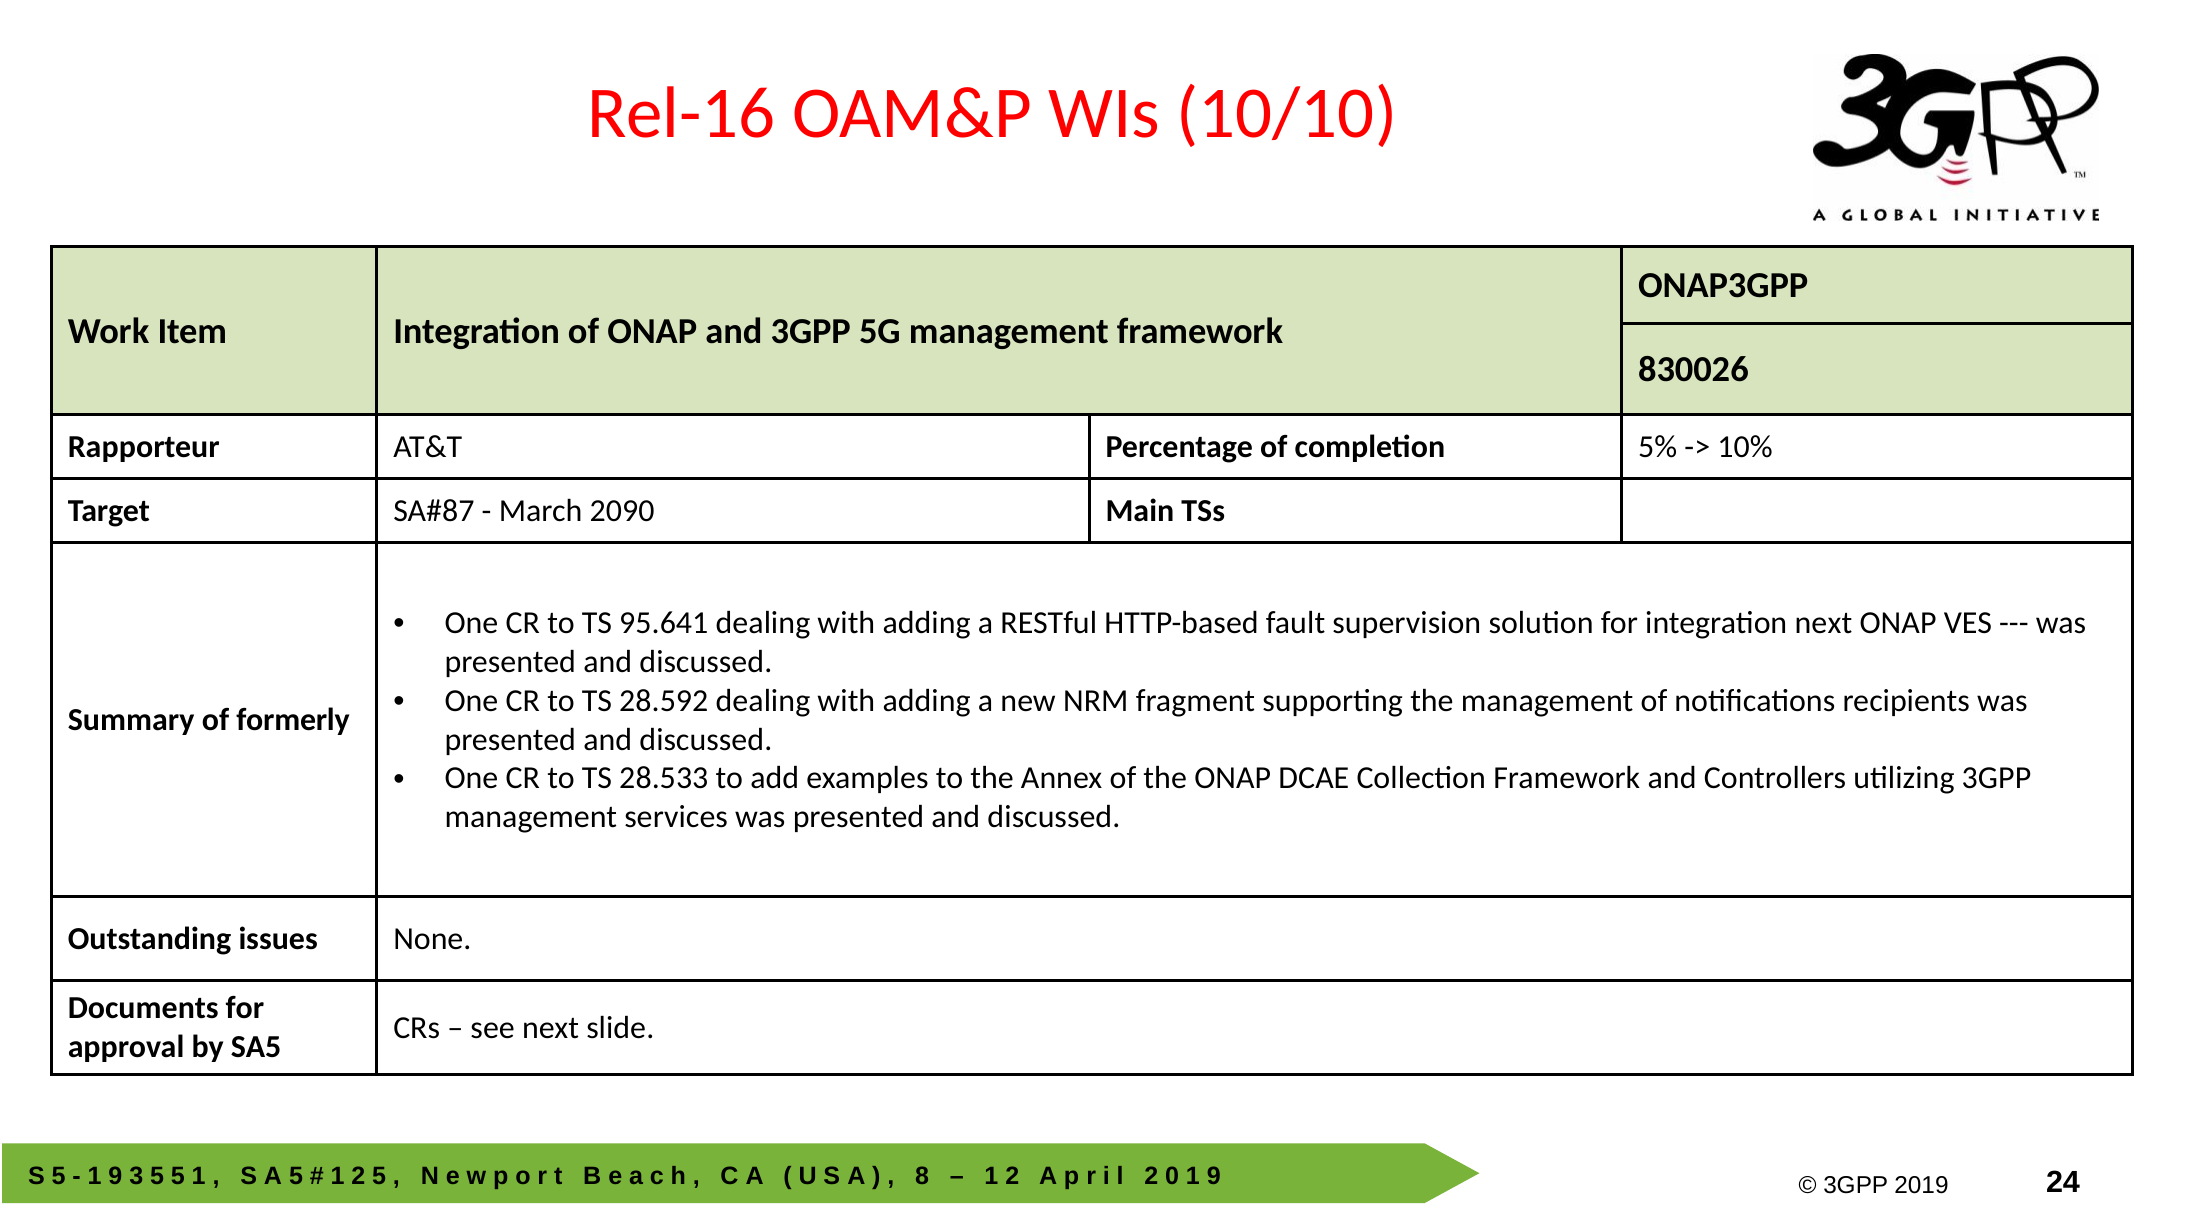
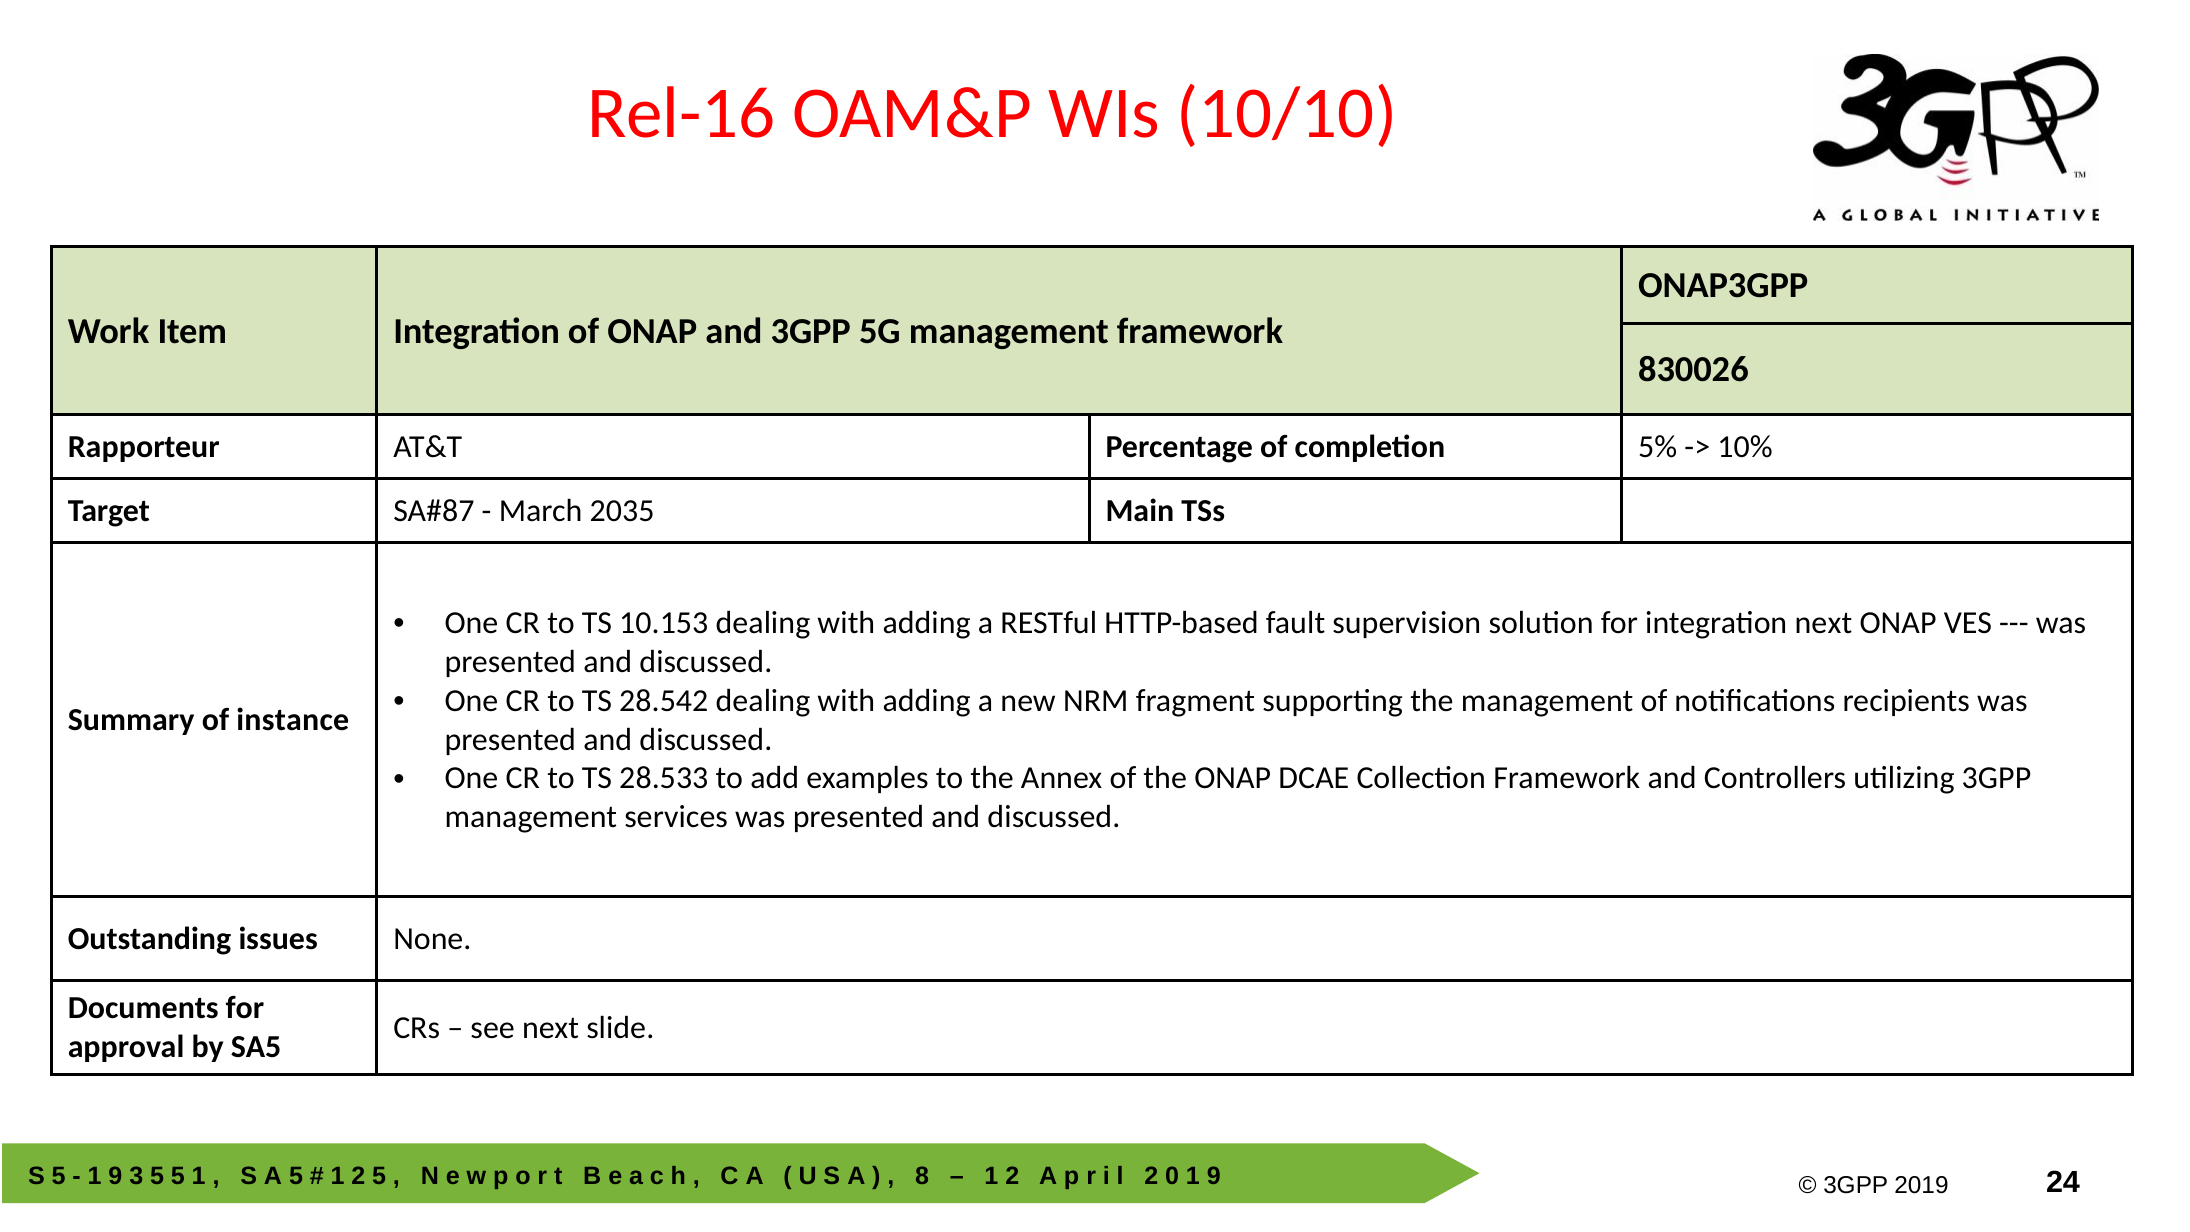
2090: 2090 -> 2035
95.641: 95.641 -> 10.153
28.592: 28.592 -> 28.542
formerly: formerly -> instance
